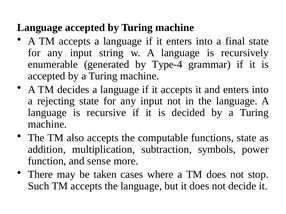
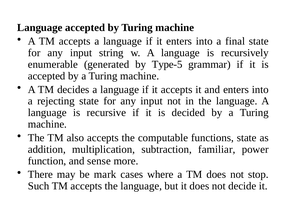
Type-4: Type-4 -> Type-5
symbols: symbols -> familiar
taken: taken -> mark
